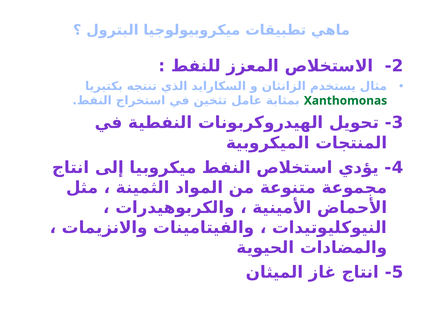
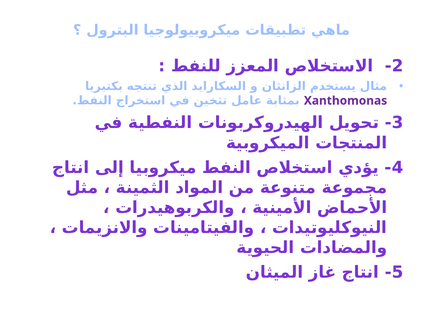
Xanthomonas colour: green -> purple
